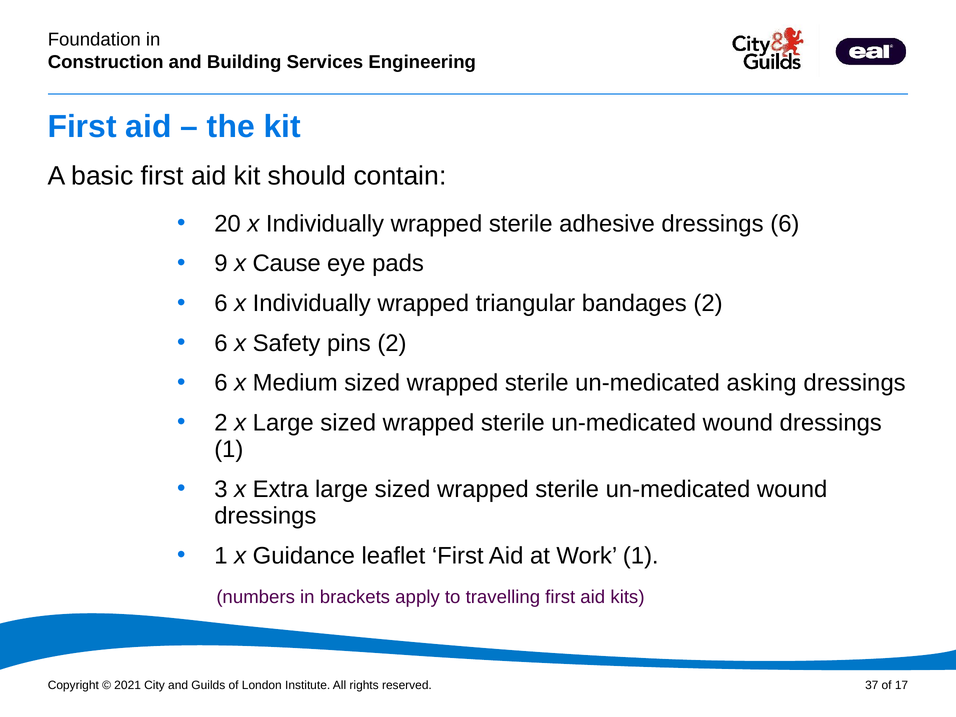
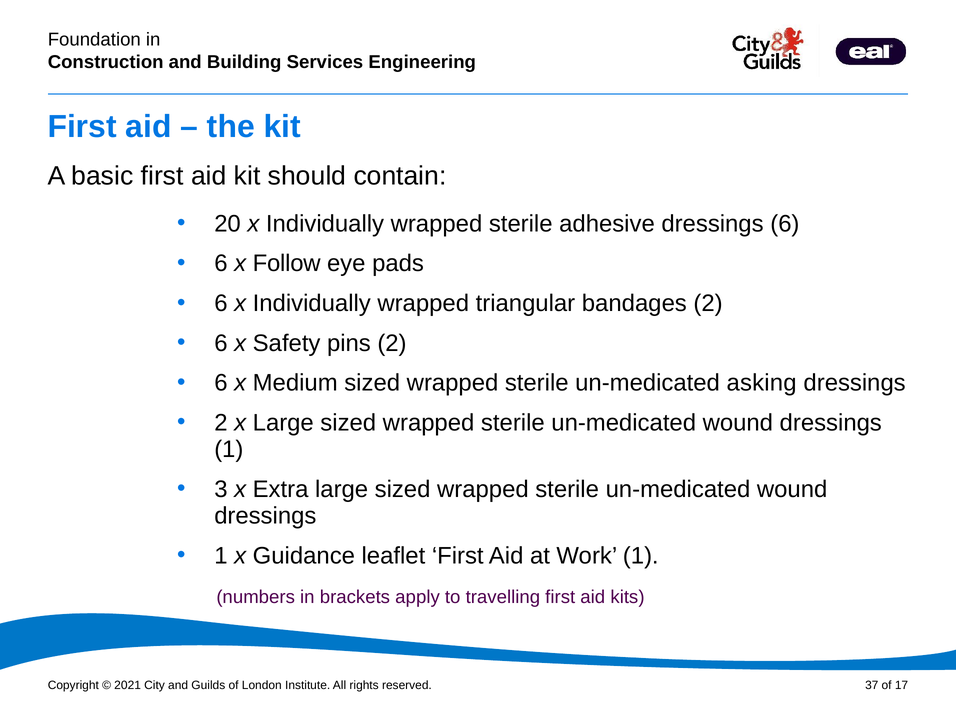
9 at (221, 264): 9 -> 6
Cause: Cause -> Follow
